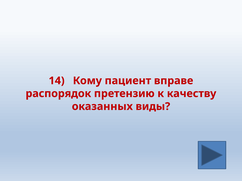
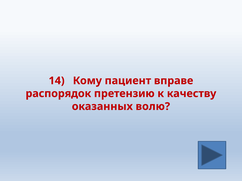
виды: виды -> волю
